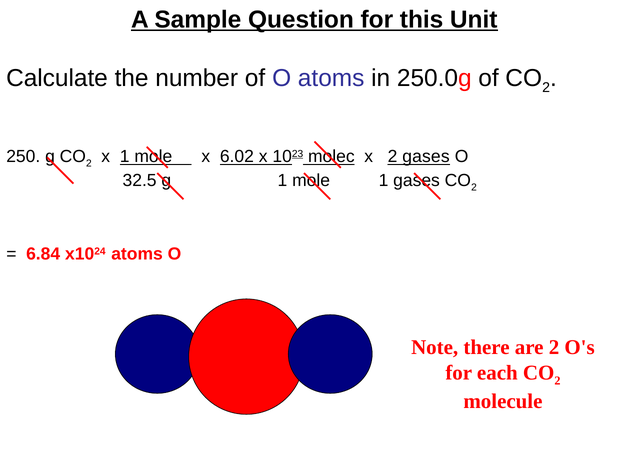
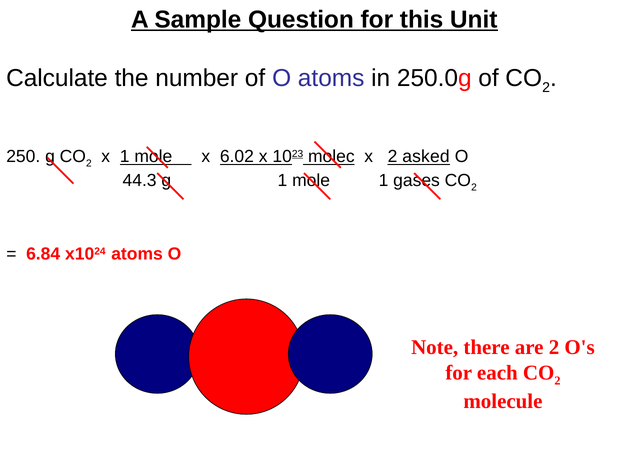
2 gases: gases -> asked
32.5: 32.5 -> 44.3
